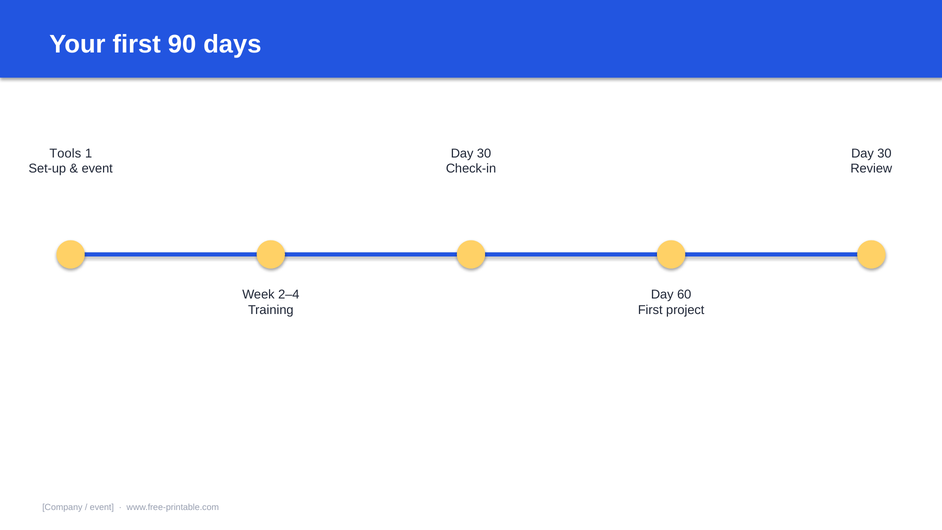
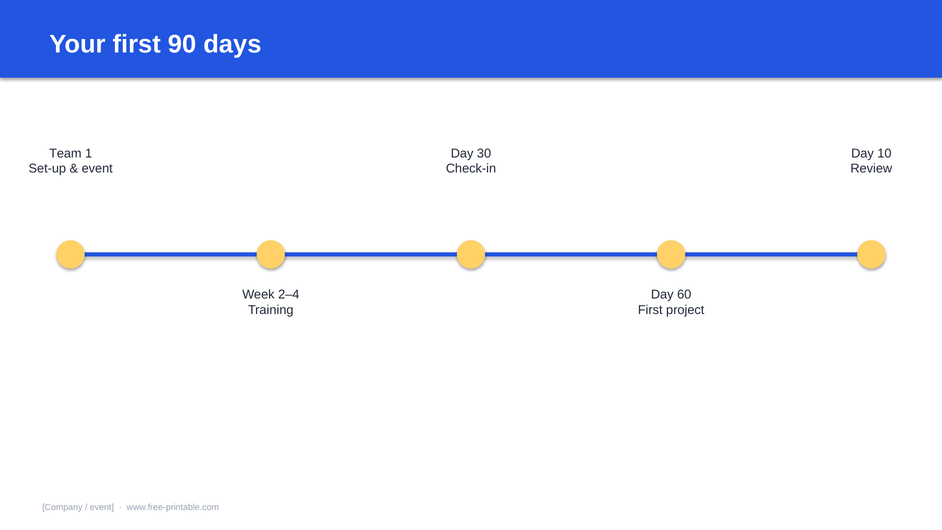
Tools: Tools -> Team
30 at (884, 153): 30 -> 10
